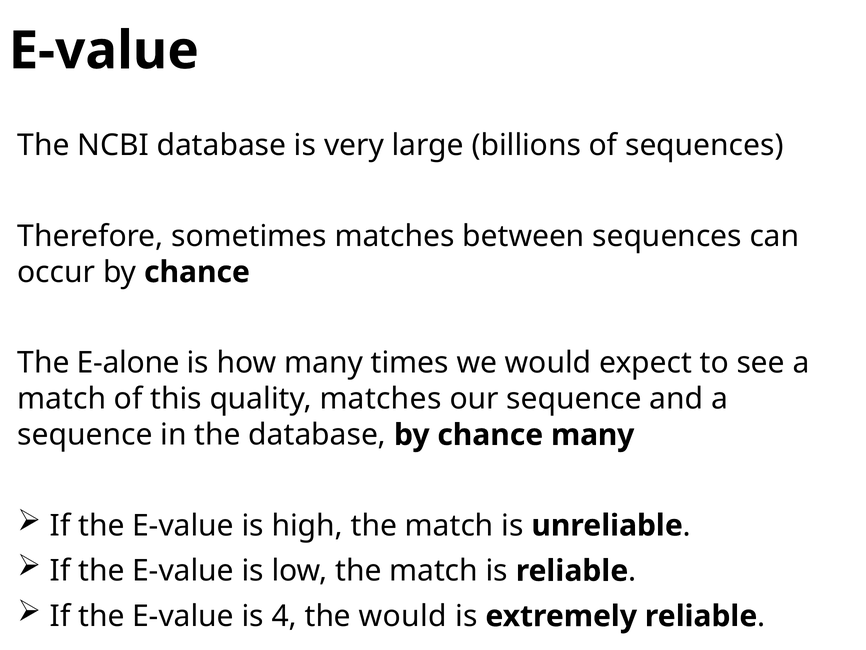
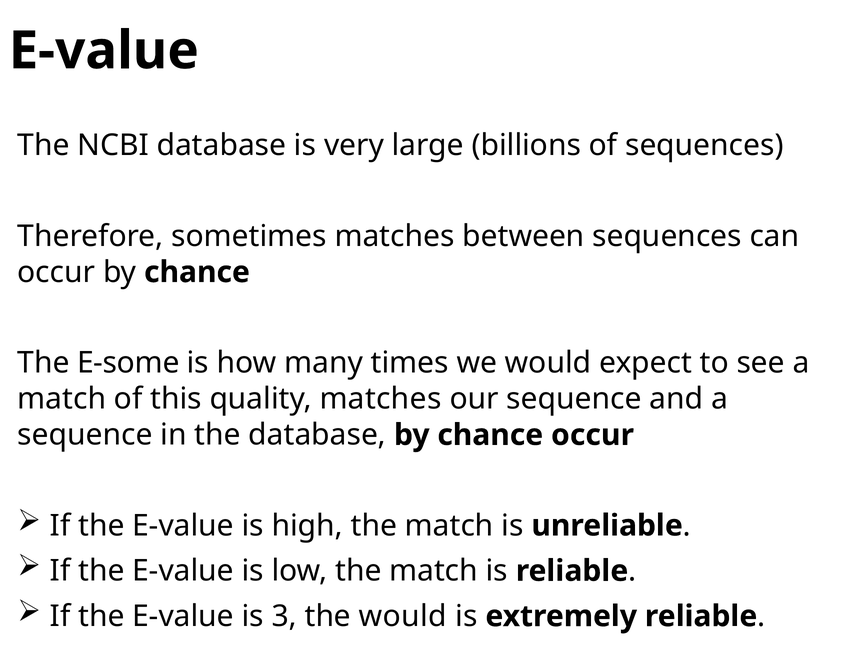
E-alone: E-alone -> E-some
chance many: many -> occur
4: 4 -> 3
